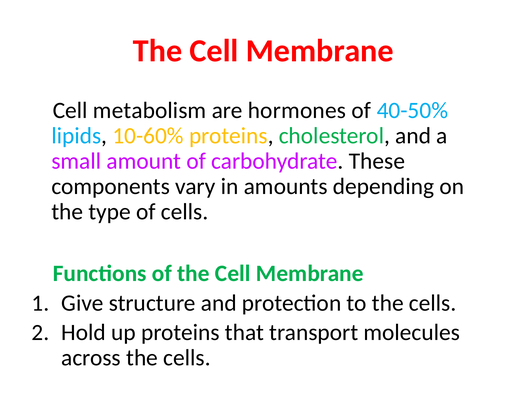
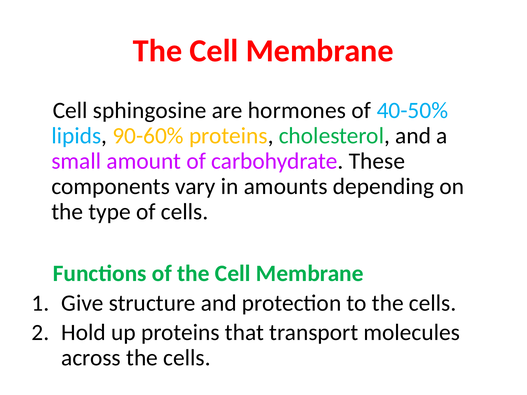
metabolism: metabolism -> sphingosine
10-60%: 10-60% -> 90-60%
